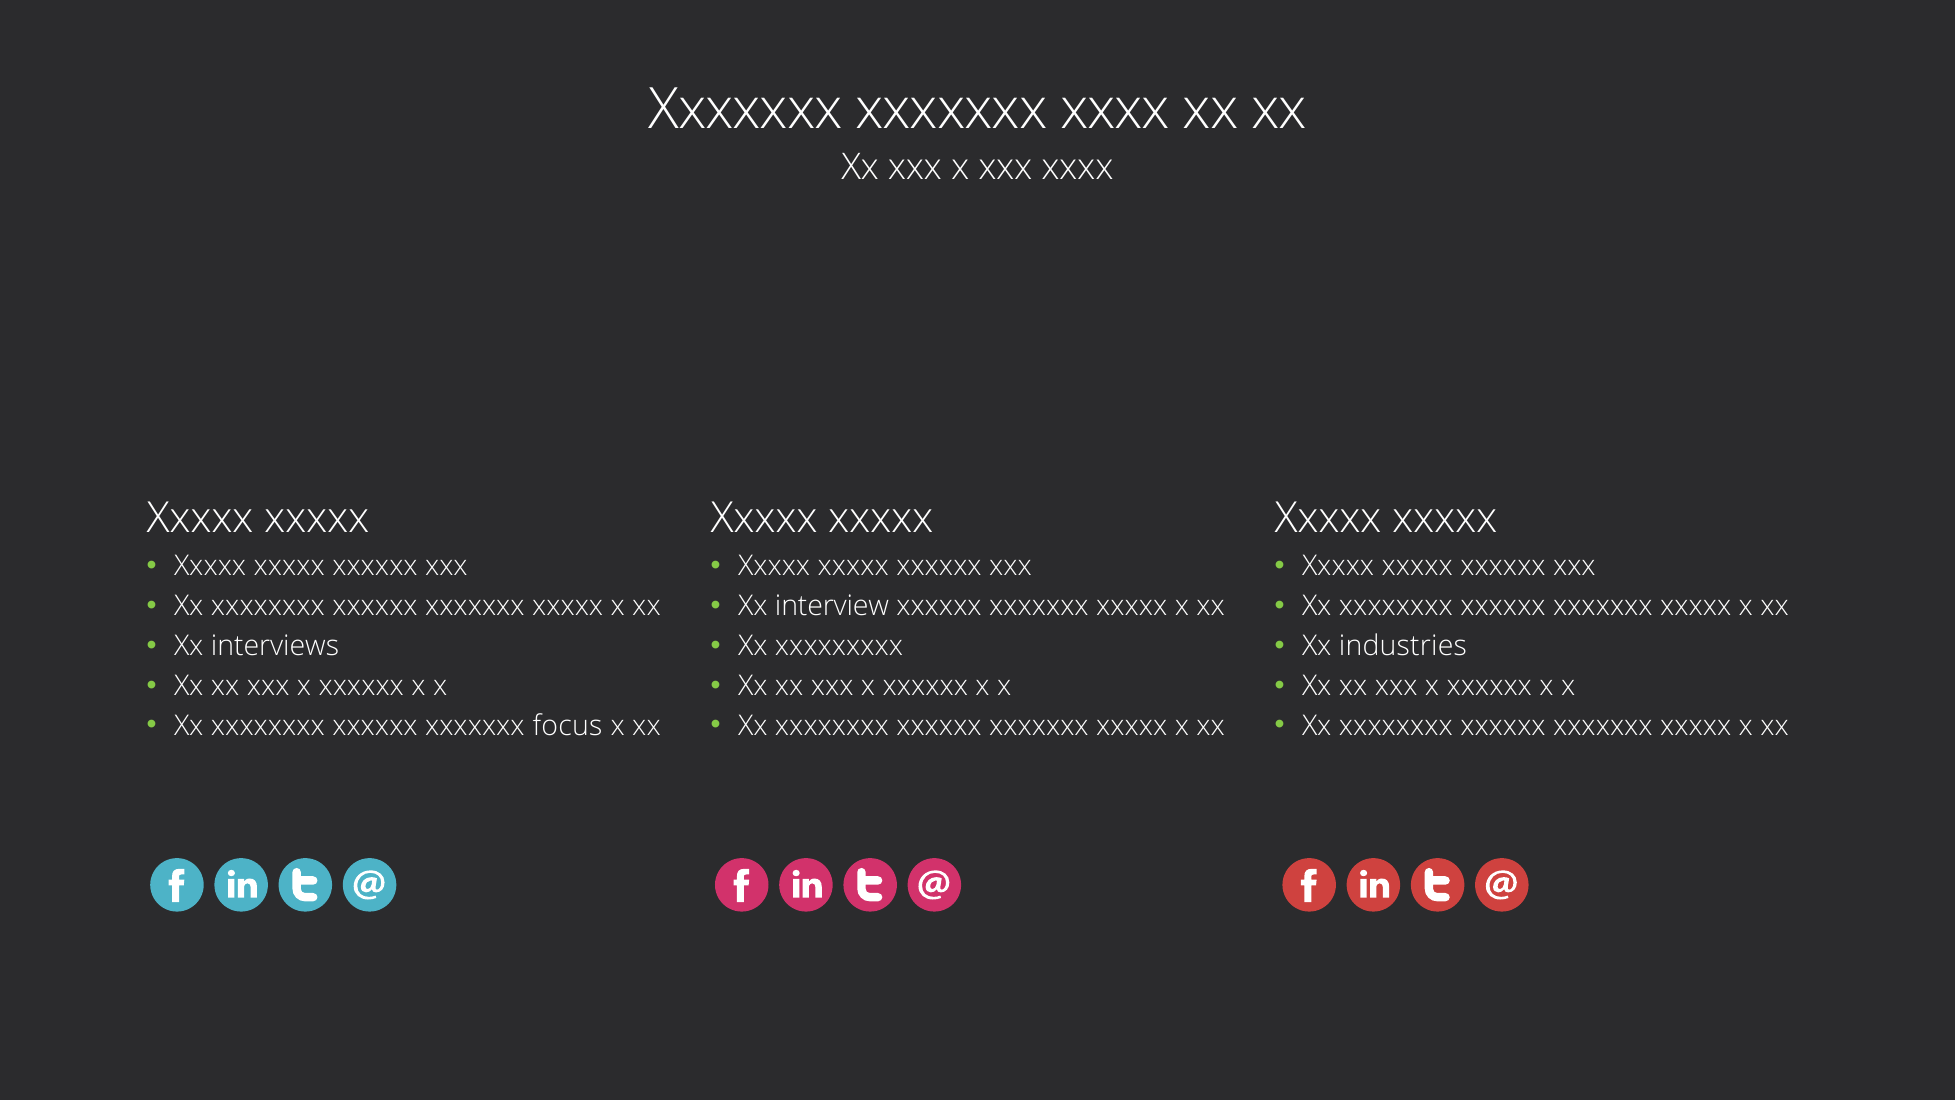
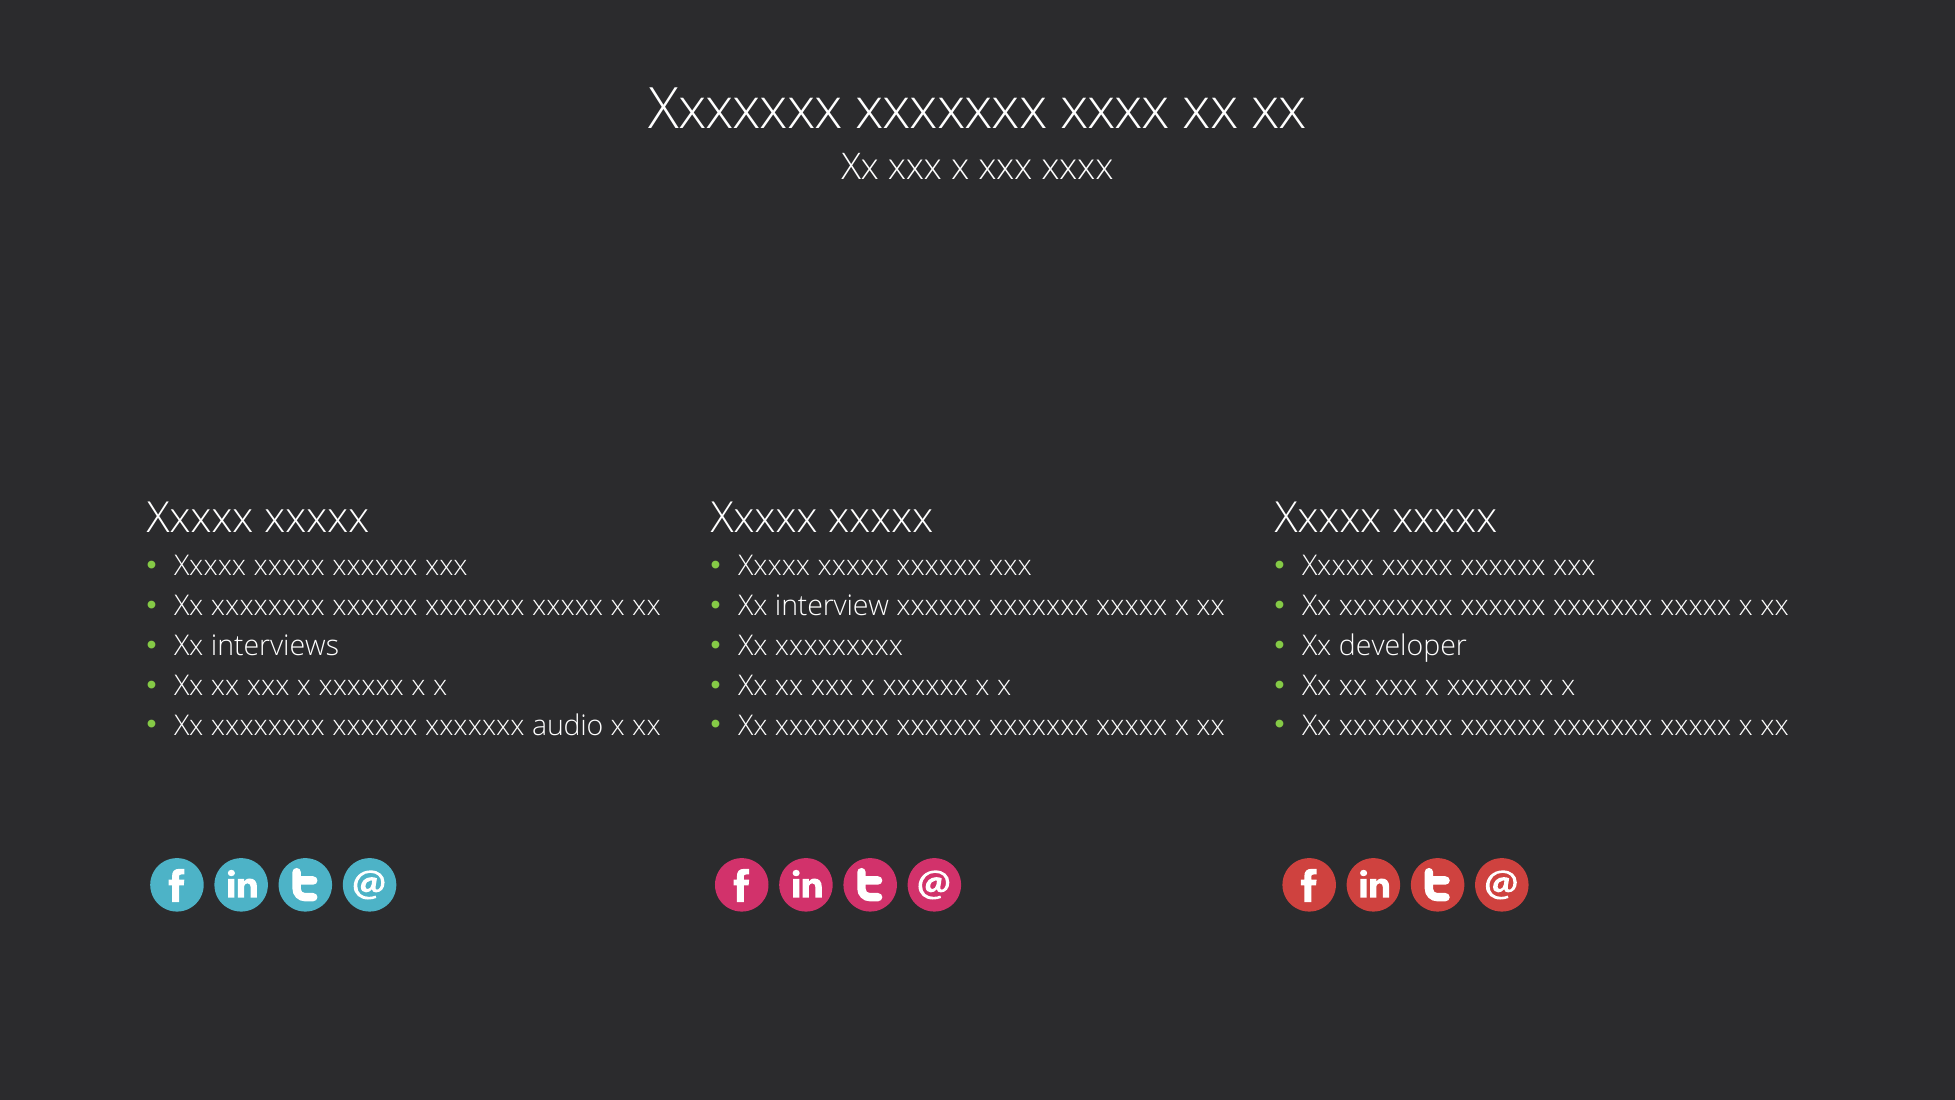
industries: industries -> developer
focus: focus -> audio
